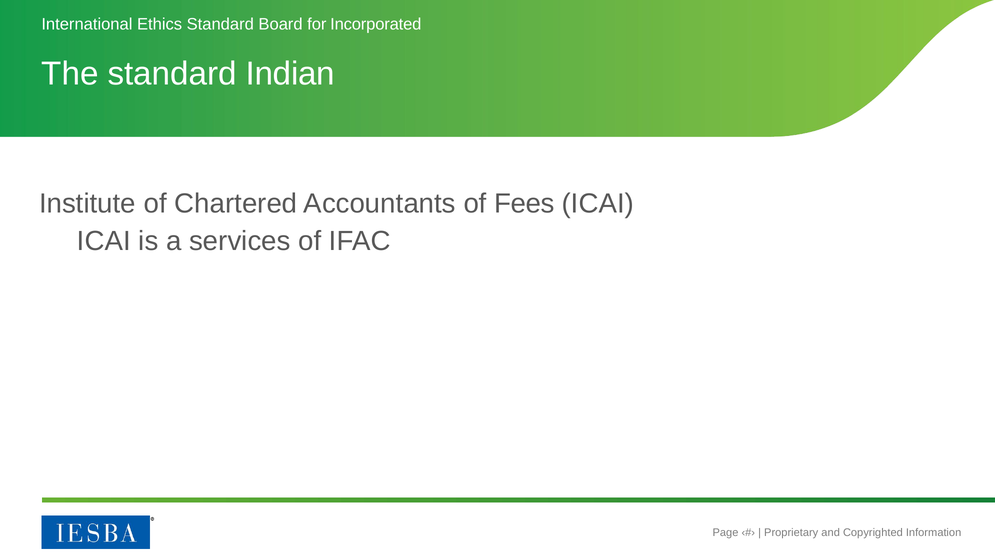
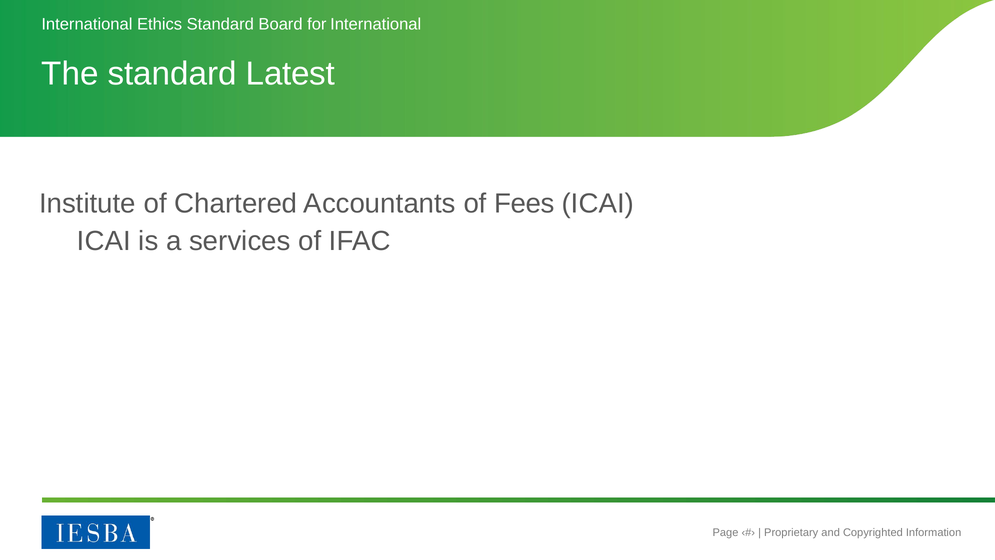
for Incorporated: Incorporated -> International
Indian: Indian -> Latest
